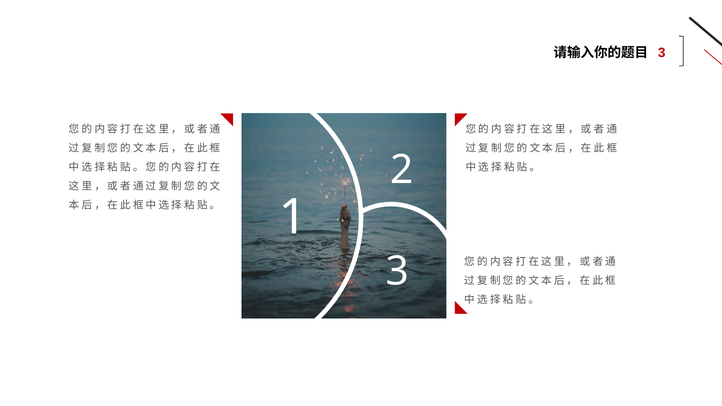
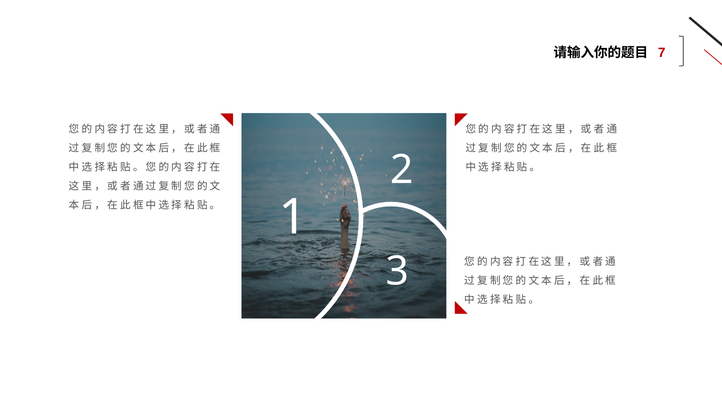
3 at (662, 53): 3 -> 7
